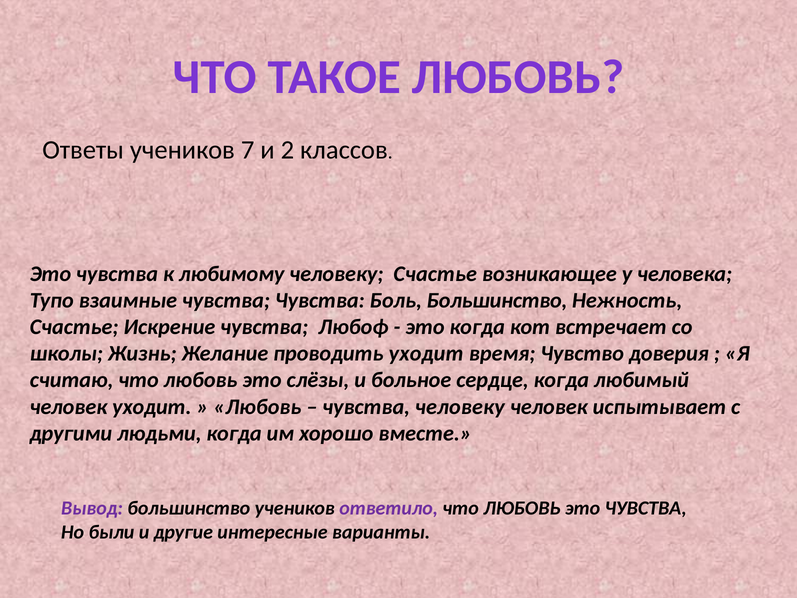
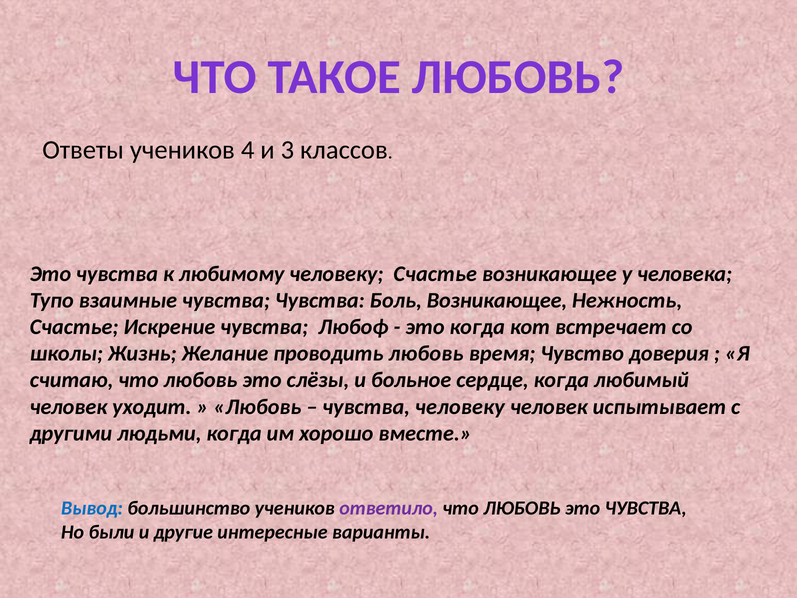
7: 7 -> 4
2: 2 -> 3
Боль Большинство: Большинство -> Возникающее
проводить уходит: уходит -> любовь
Вывод colour: purple -> blue
